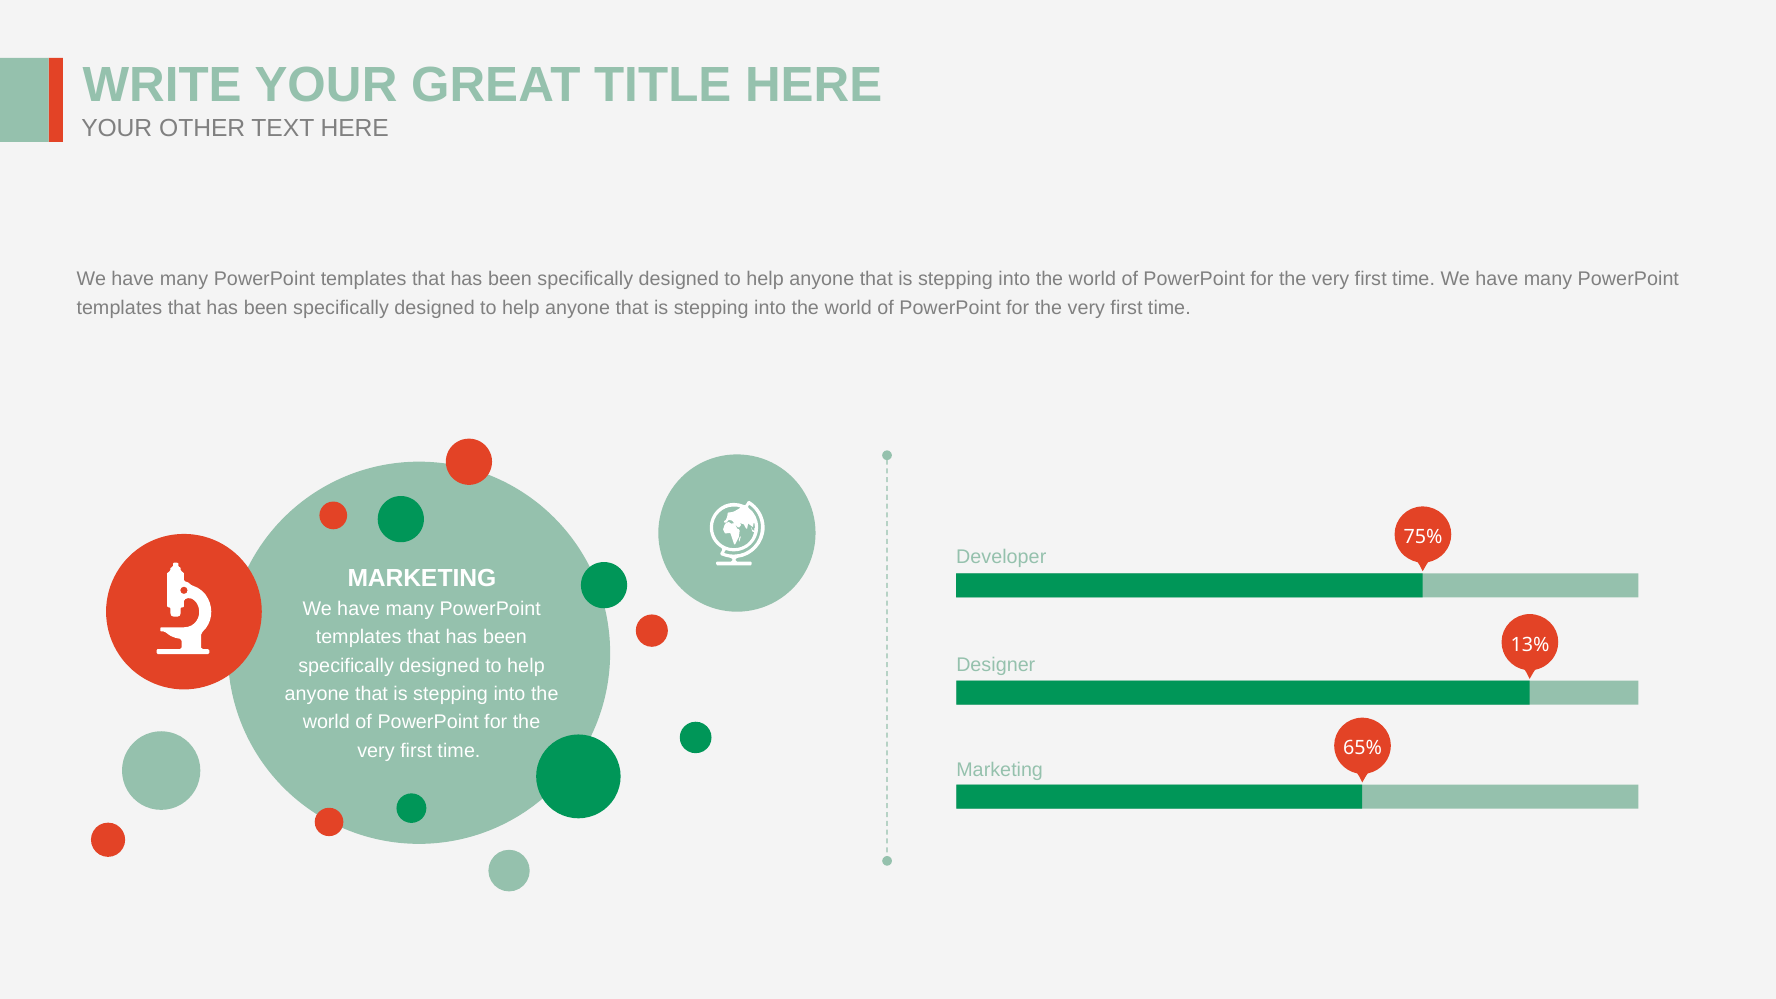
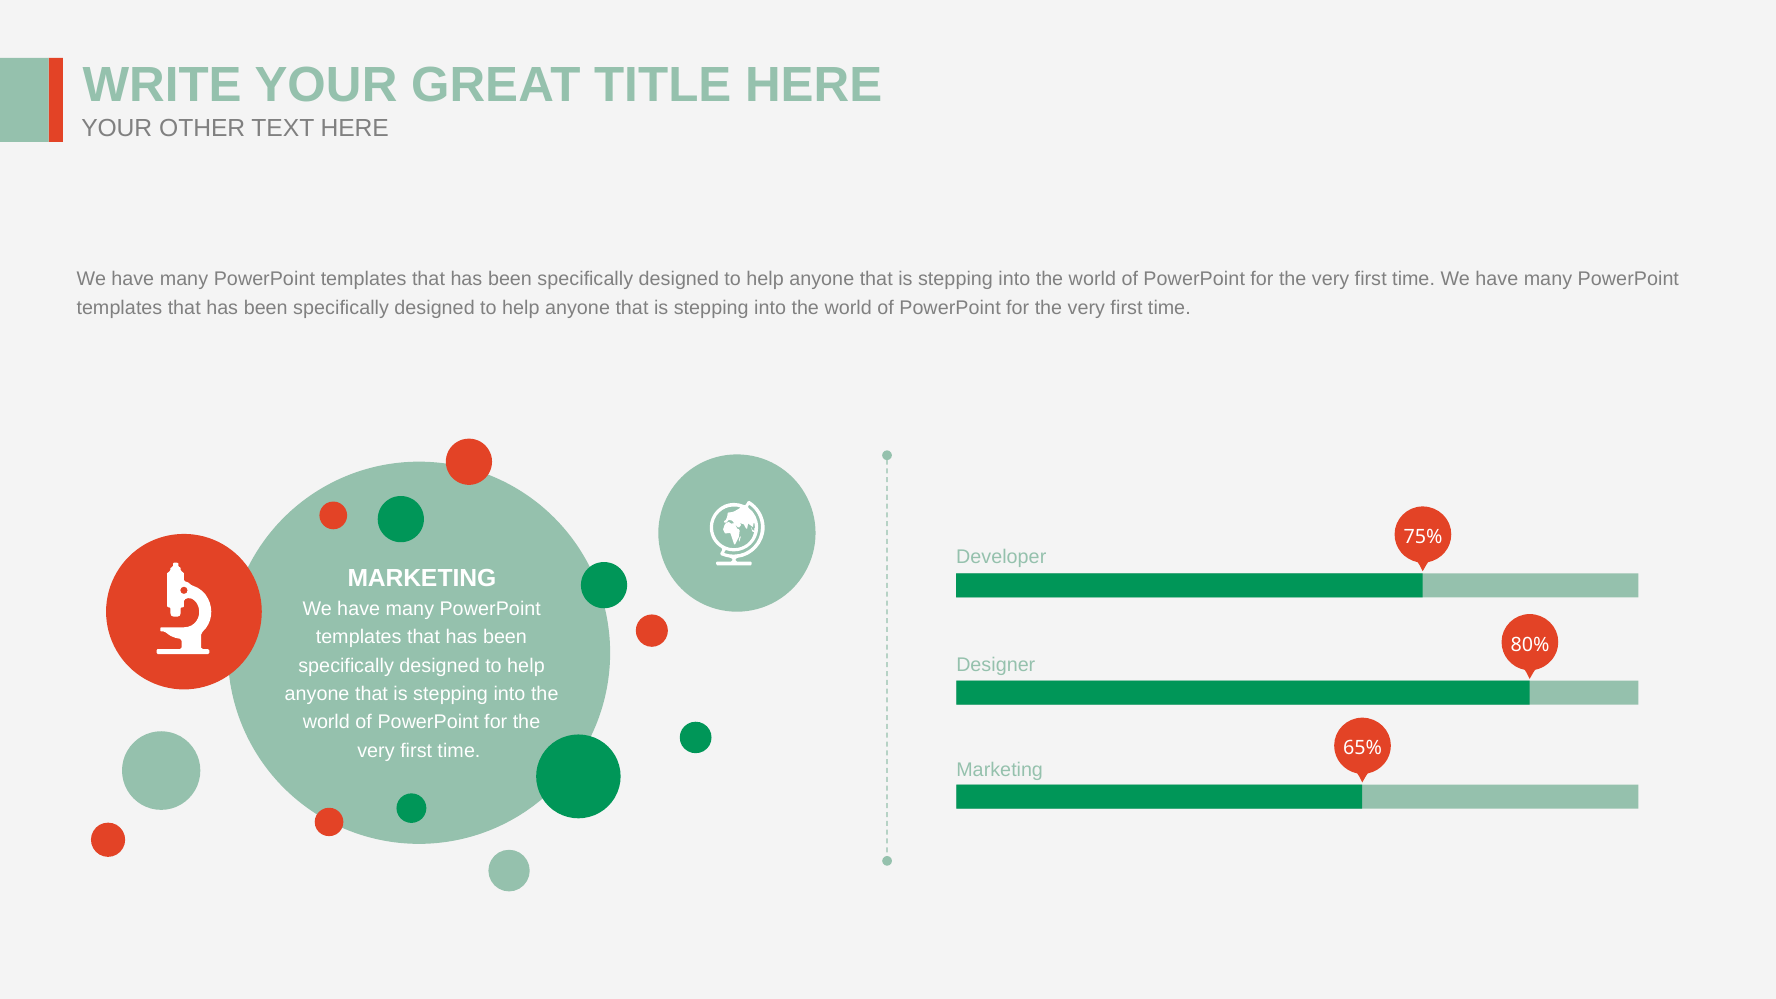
13%: 13% -> 80%
